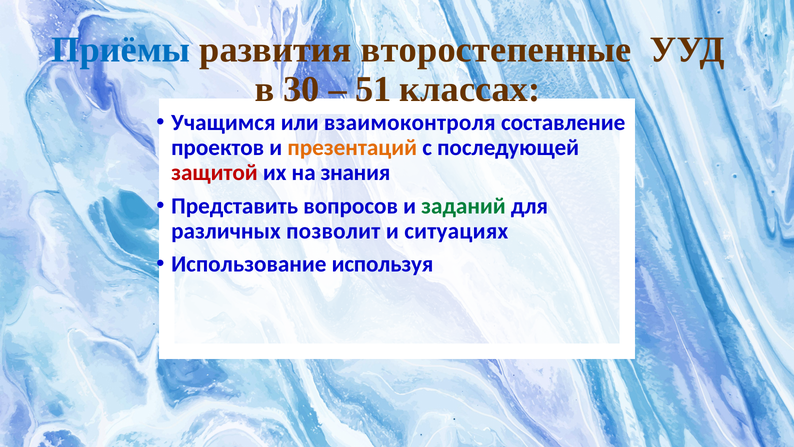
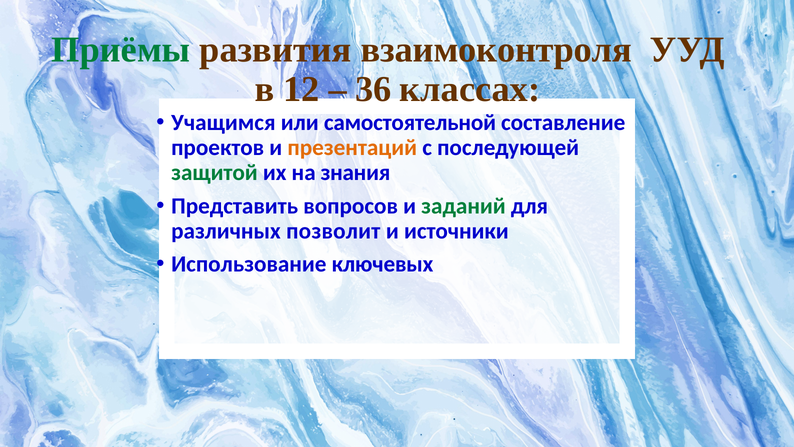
Приёмы colour: blue -> green
второстепенные: второстепенные -> взаимоконтроля
30: 30 -> 12
51: 51 -> 36
взаимоконтроля: взаимоконтроля -> самостоятельной
защитой colour: red -> green
ситуациях: ситуациях -> источники
используя: используя -> ключевых
